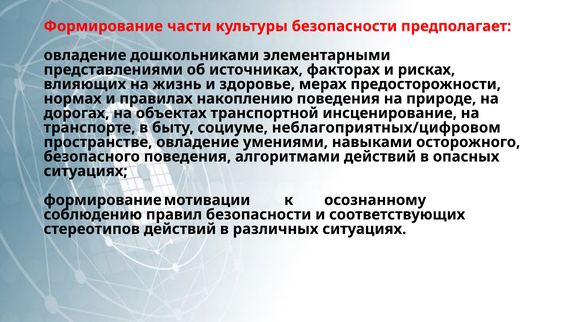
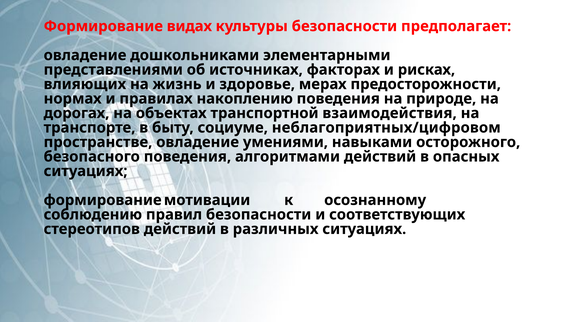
части: части -> видах
инсценирование: инсценирование -> взаимодействия
